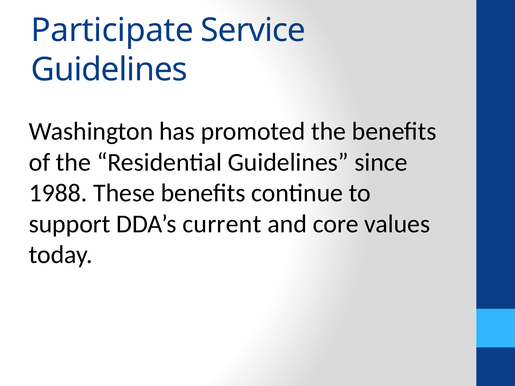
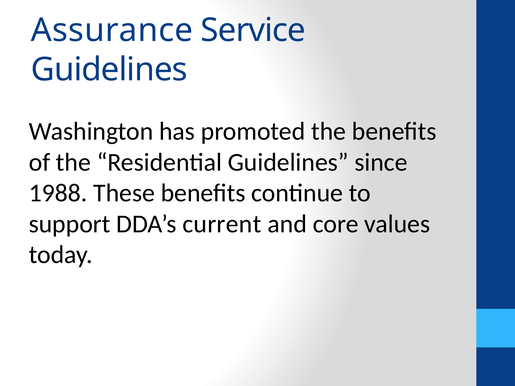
Participate: Participate -> Assurance
